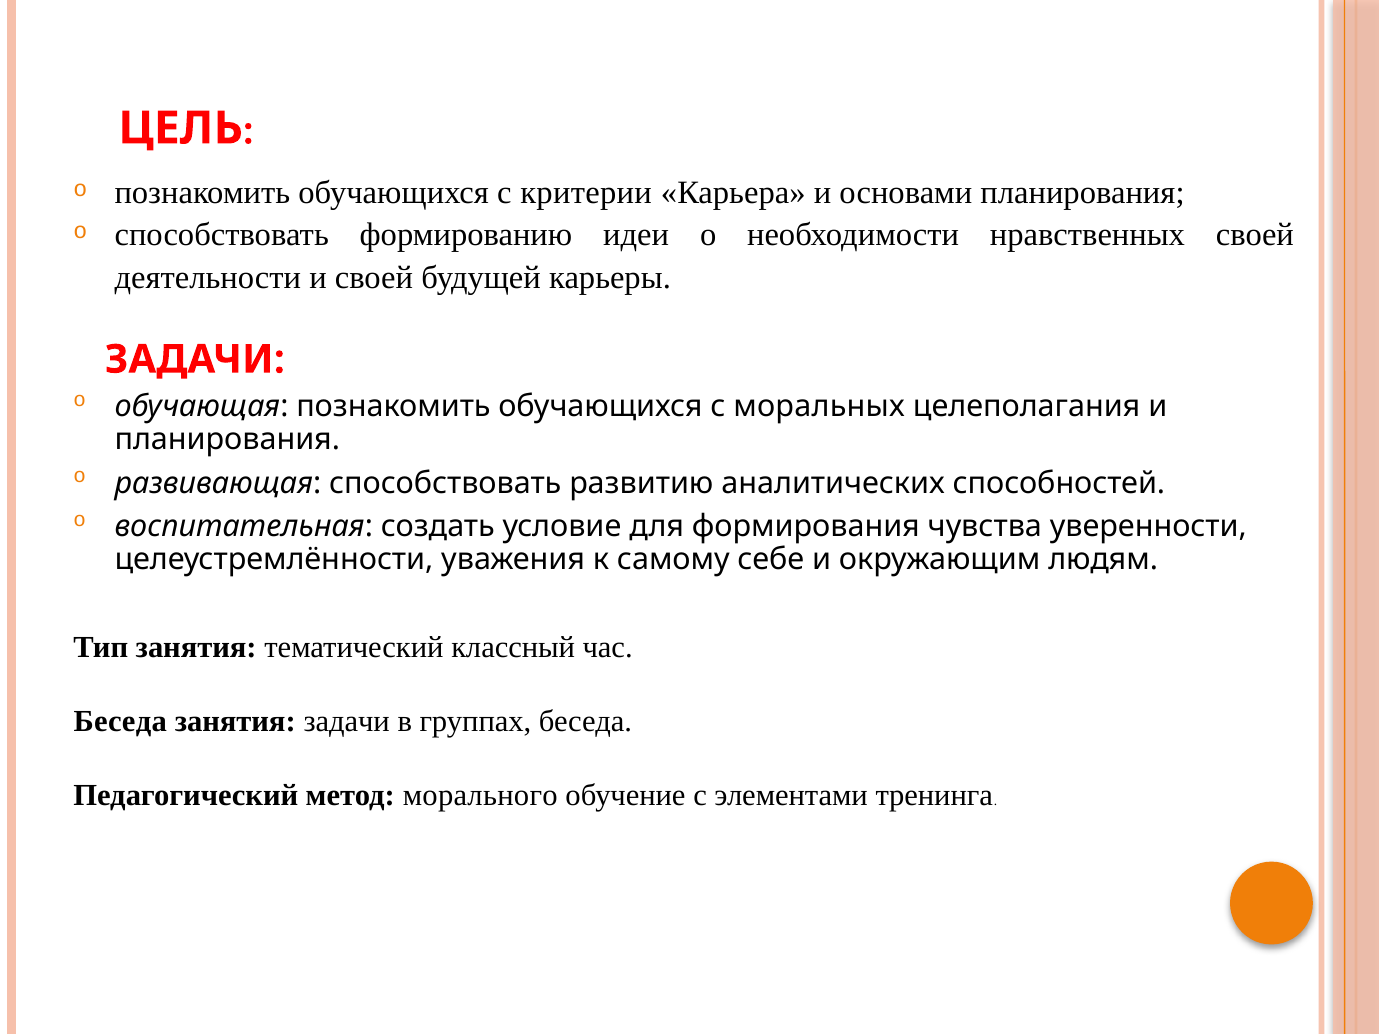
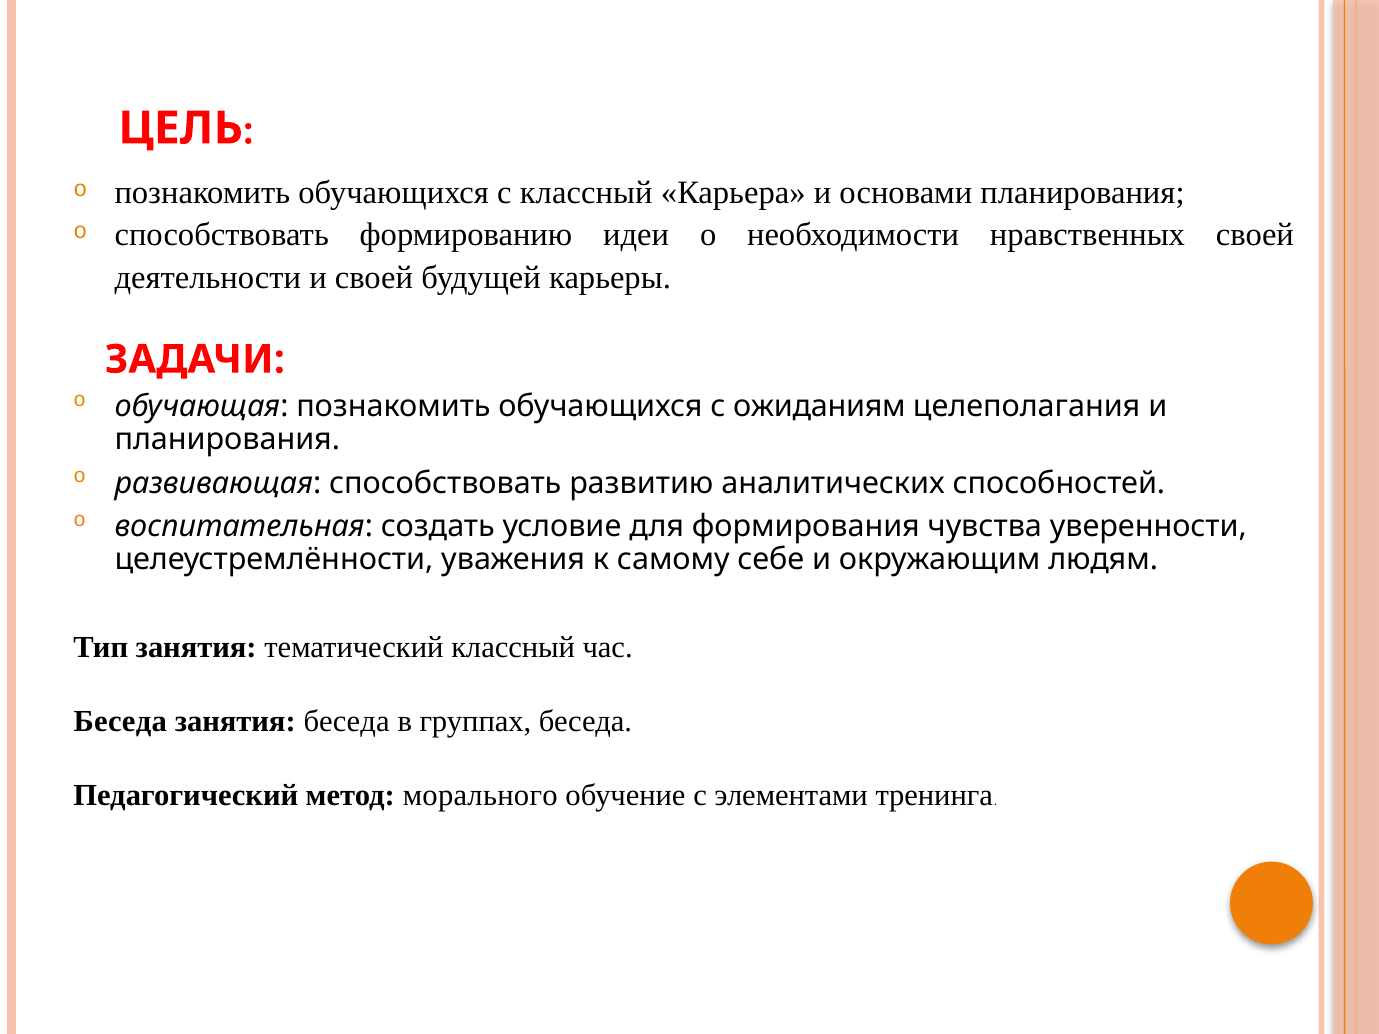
с критерии: критерии -> классный
моральных: моральных -> ожиданиям
занятия задачи: задачи -> беседа
